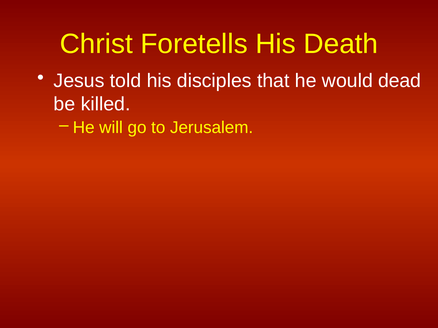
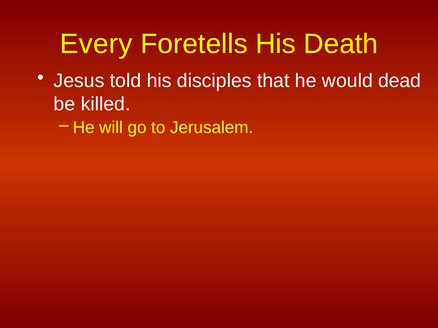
Christ: Christ -> Every
